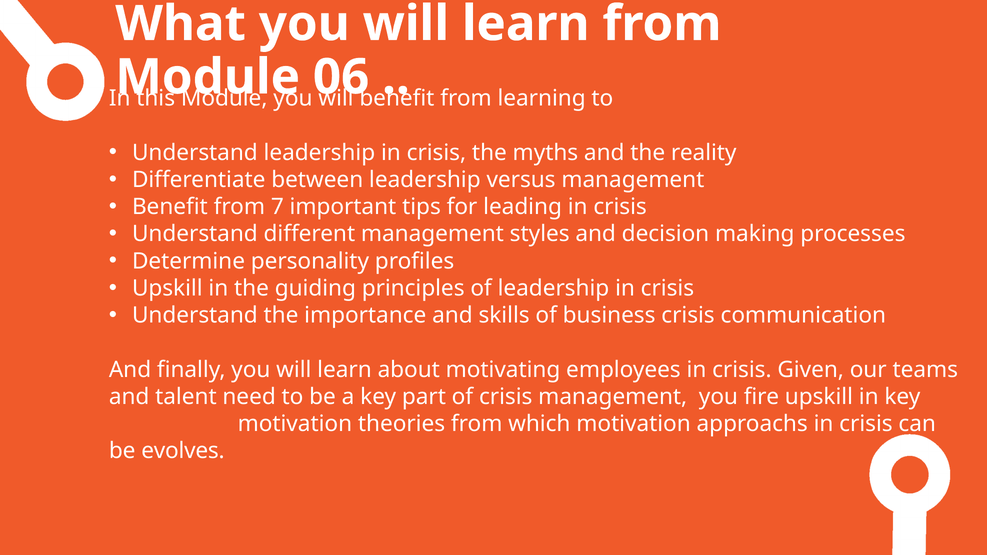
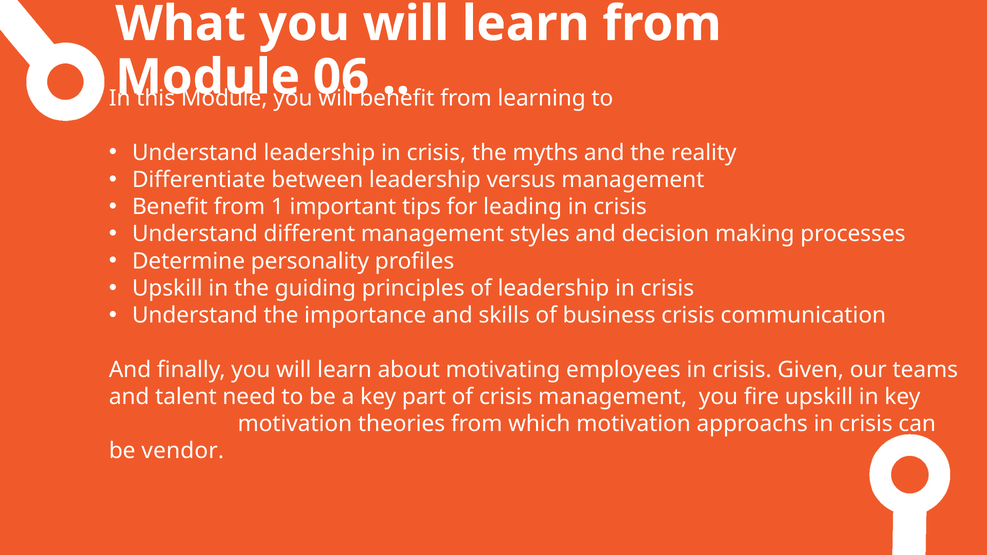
7: 7 -> 1
evolves: evolves -> vendor
